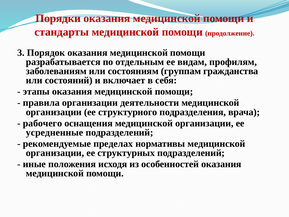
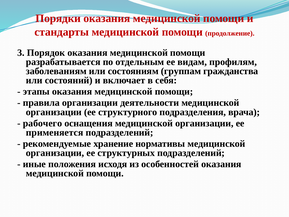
усредненные: усредненные -> применяется
пределах: пределах -> хранение
